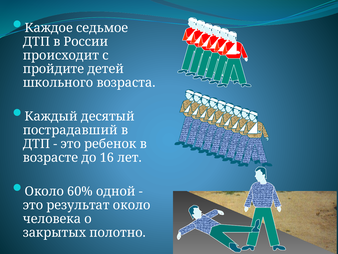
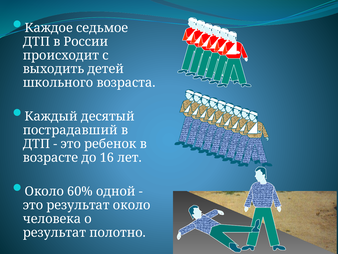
пройдите: пройдите -> выходить
закрытых at (54, 232): закрытых -> результат
